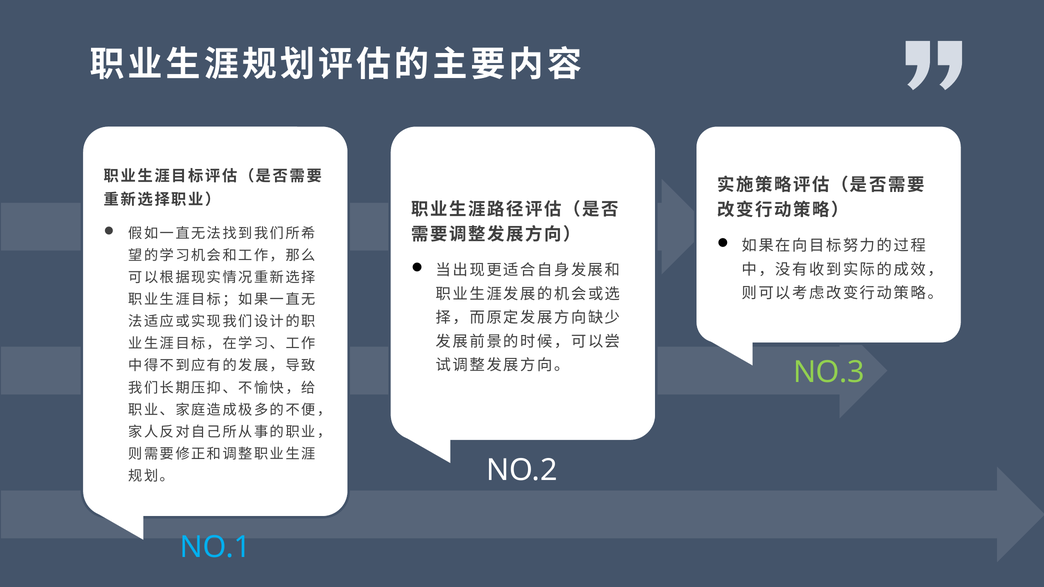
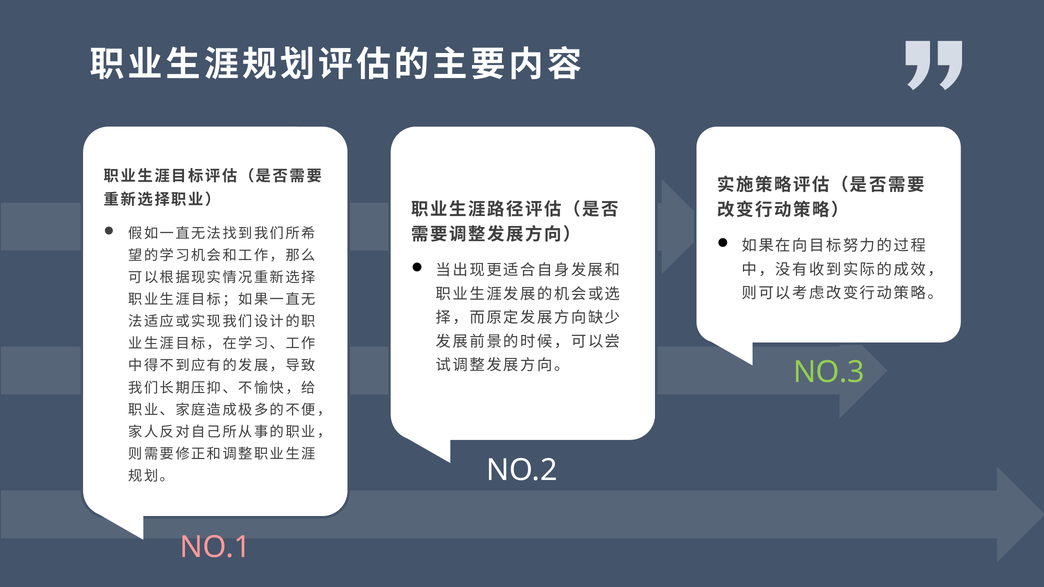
NO.1 colour: light blue -> pink
